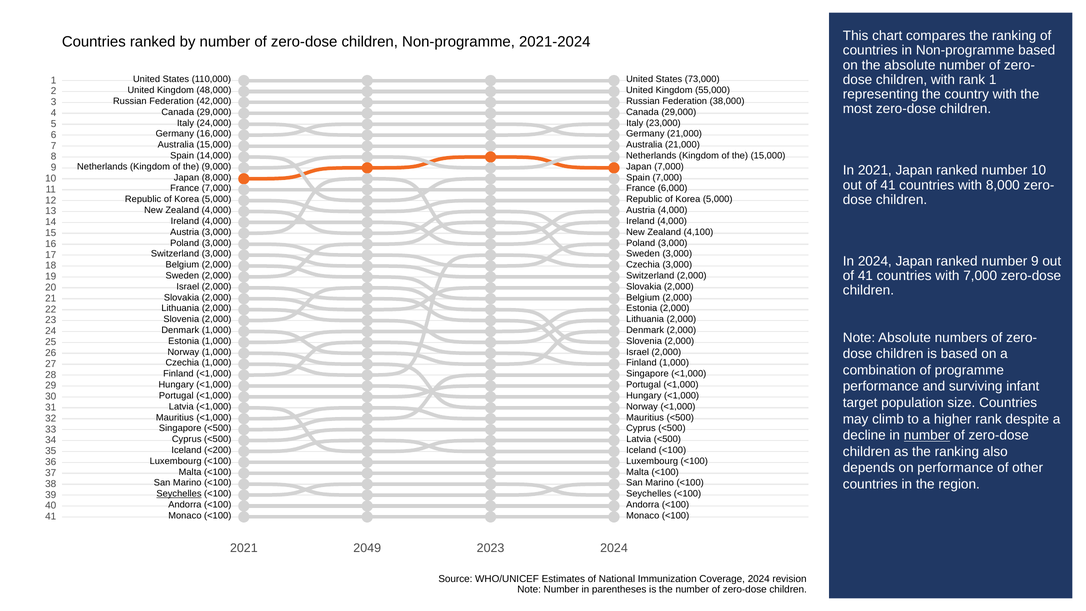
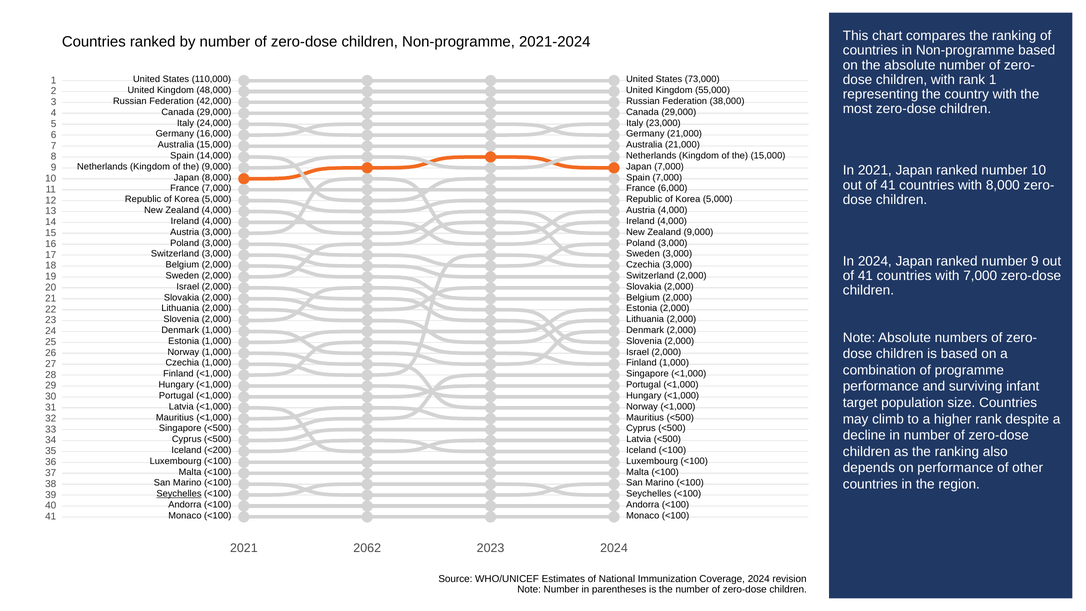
Zealand 4,100: 4,100 -> 9,000
number at (927, 435) underline: present -> none
2049: 2049 -> 2062
